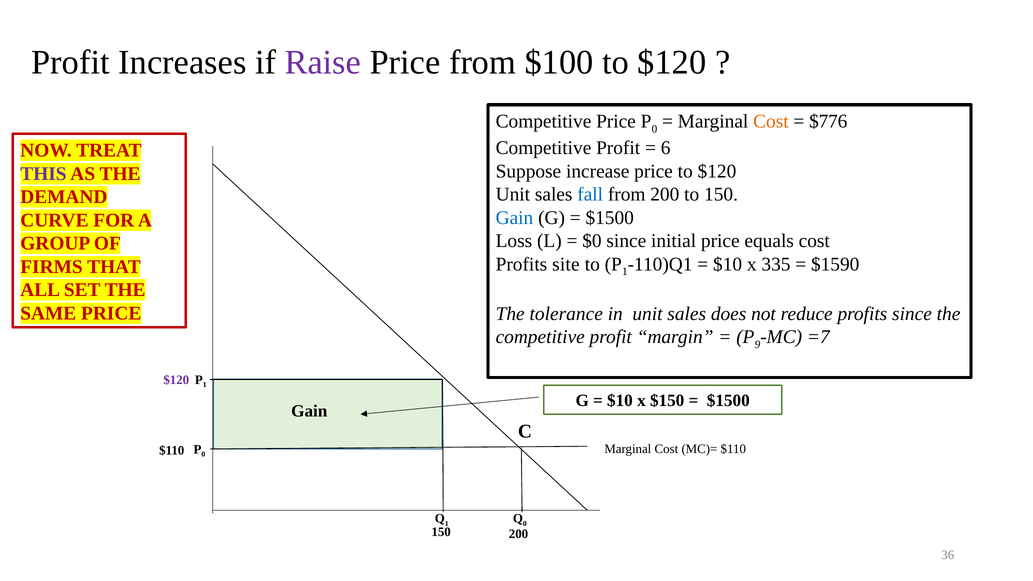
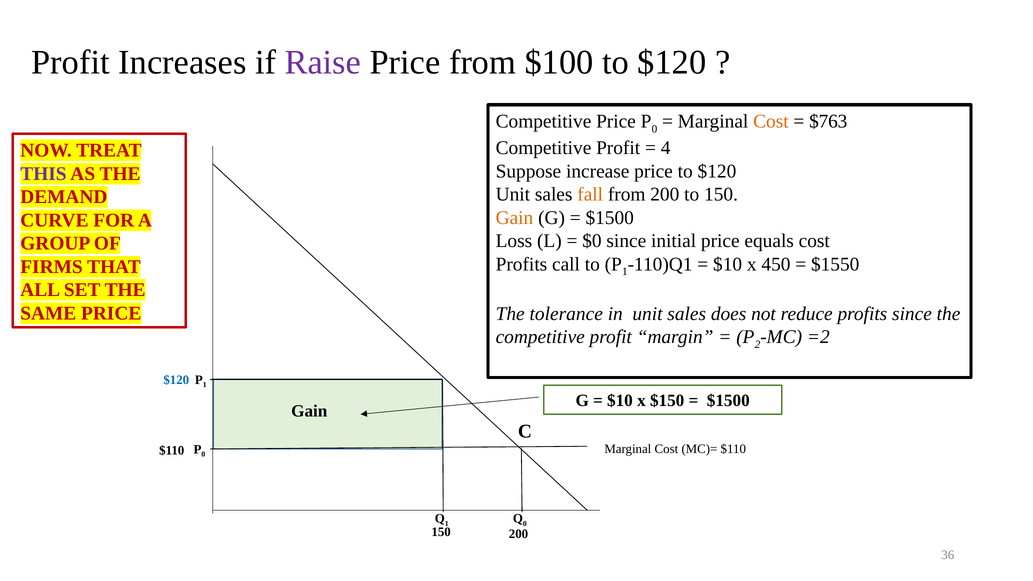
$776: $776 -> $763
6: 6 -> 4
fall colour: blue -> orange
Gain at (514, 218) colour: blue -> orange
site: site -> call
335: 335 -> 450
$1590: $1590 -> $1550
9: 9 -> 2
=7: =7 -> =2
$120 at (176, 380) colour: purple -> blue
